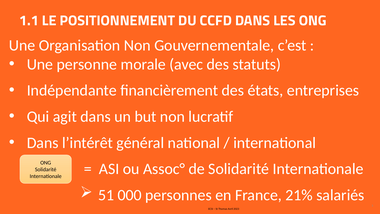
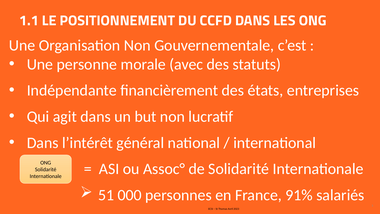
21%: 21% -> 91%
